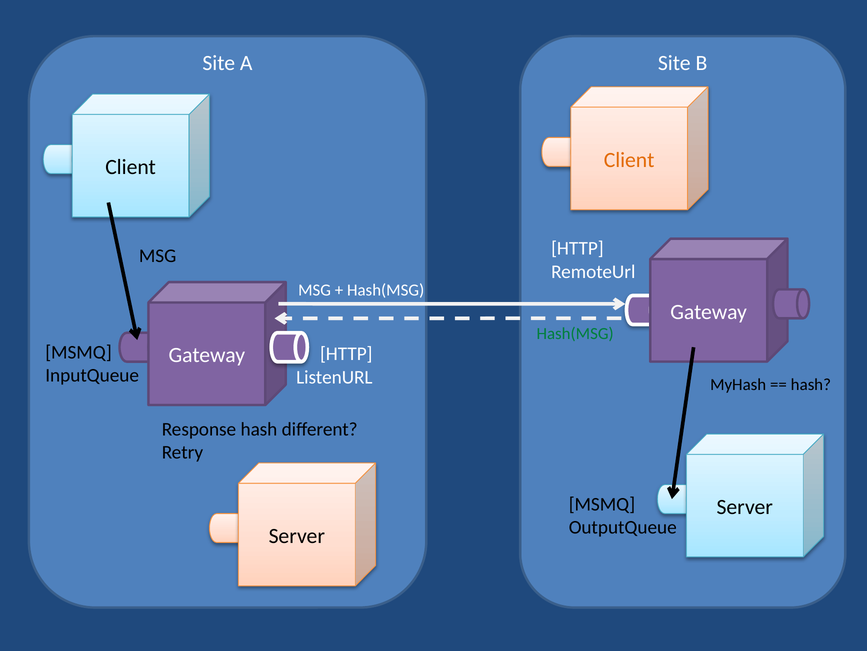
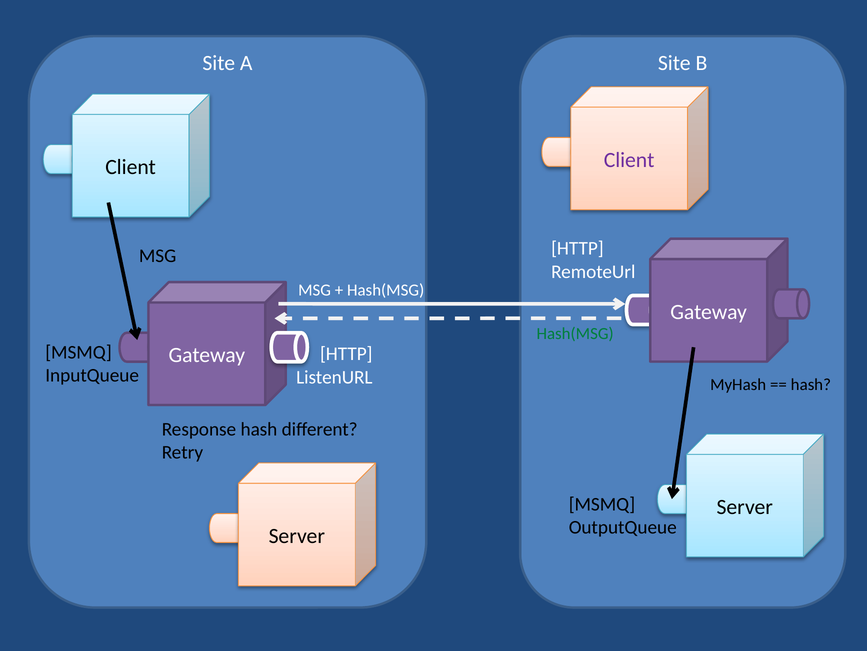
Client at (629, 160) colour: orange -> purple
